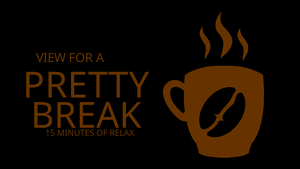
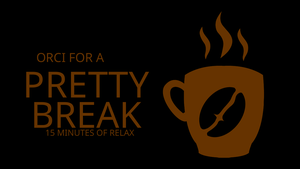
VIEW: VIEW -> ORCI
